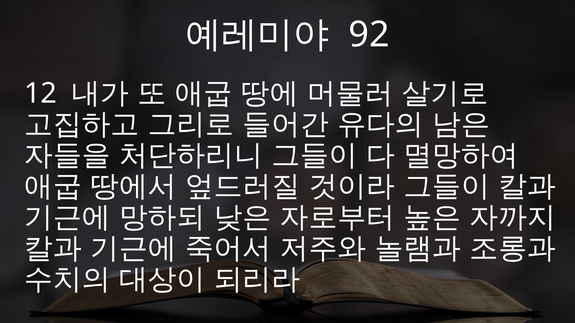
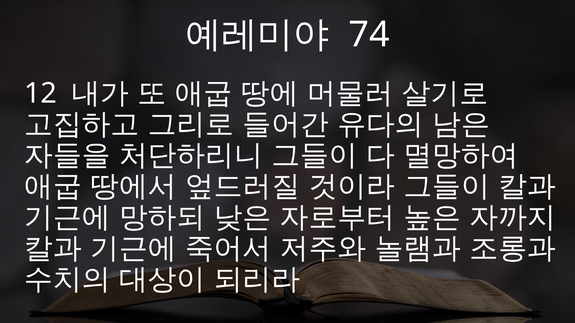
92: 92 -> 74
